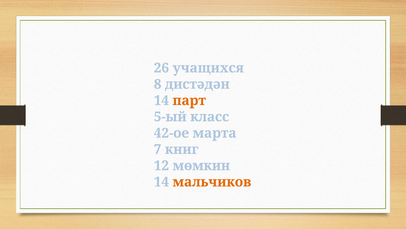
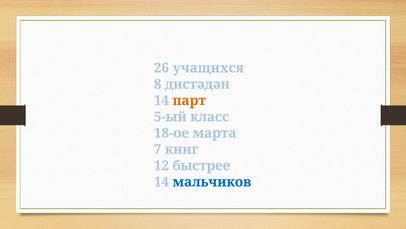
42-ое: 42-ое -> 18-ое
мөмкин: мөмкин -> быстрее
мальчиков colour: orange -> blue
